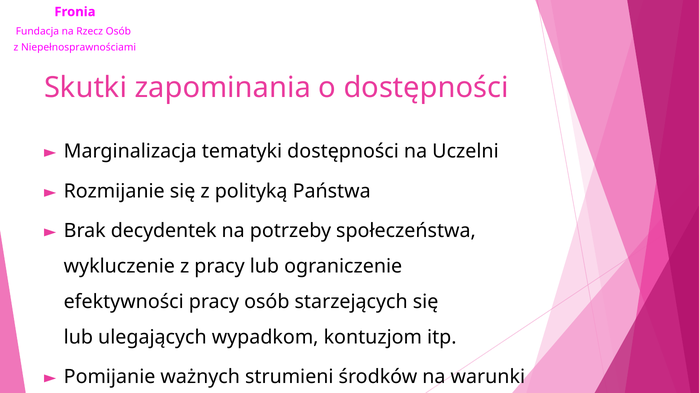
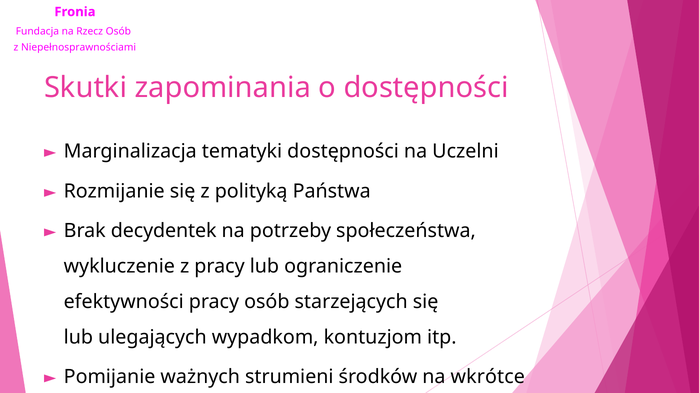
warunki: warunki -> wkrótce
